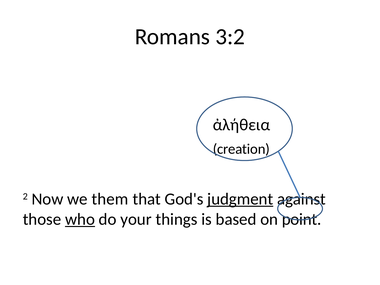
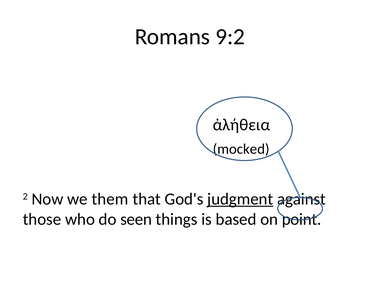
3:2: 3:2 -> 9:2
creation: creation -> mocked
who underline: present -> none
your: your -> seen
